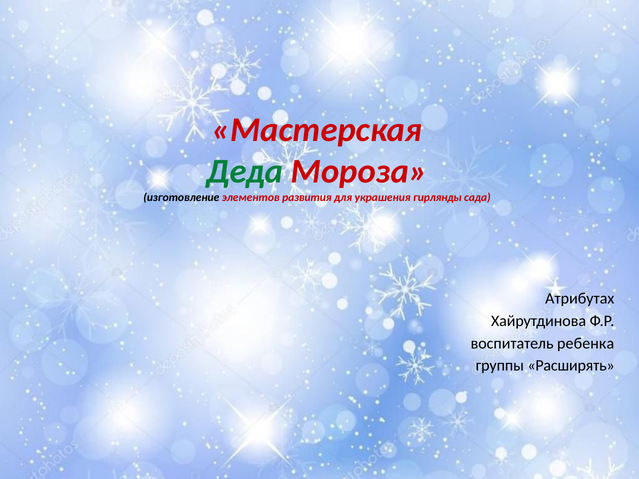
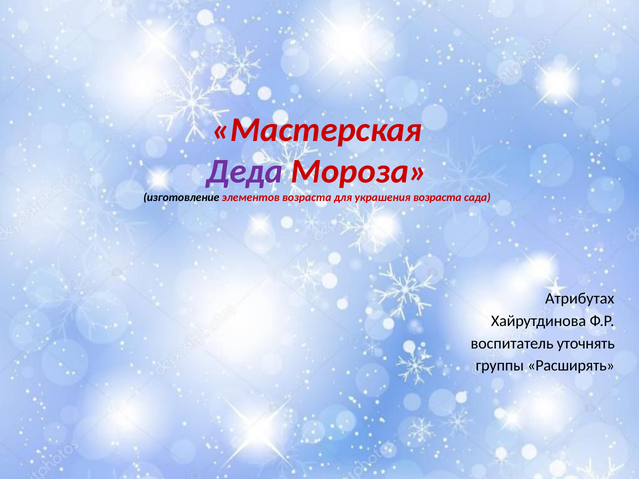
Деда colour: green -> purple
элементов развития: развития -> возраста
украшения гирлянды: гирлянды -> возраста
ребенка: ребенка -> уточнять
